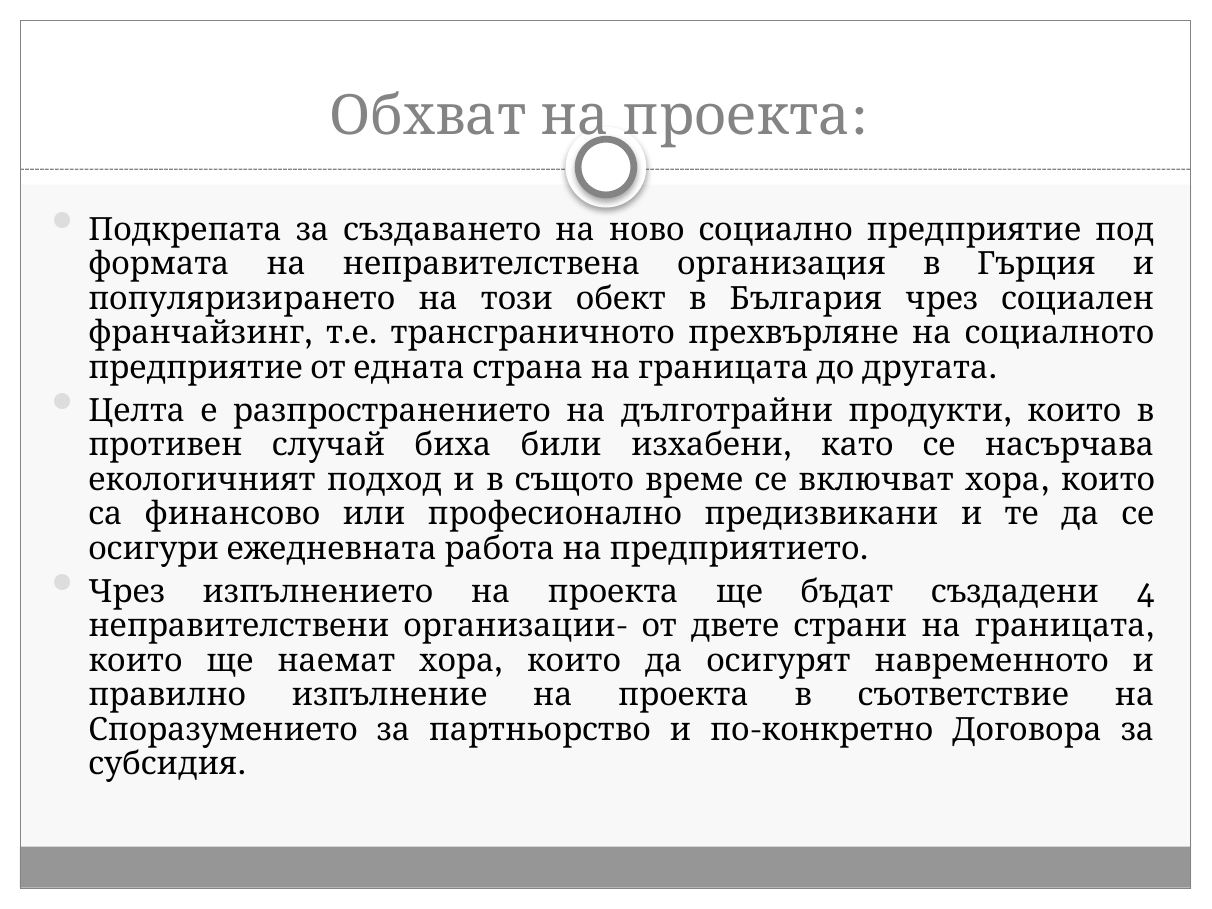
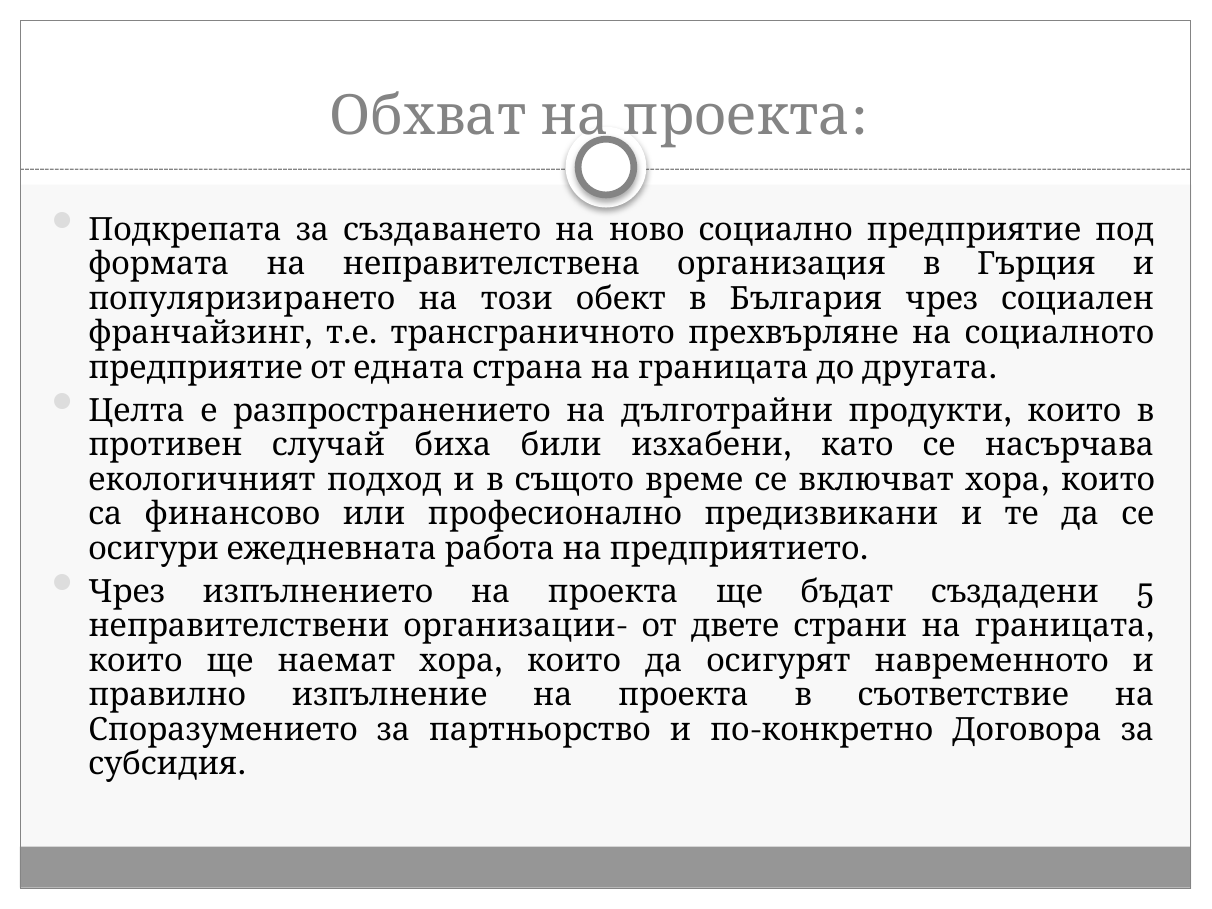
4: 4 -> 5
